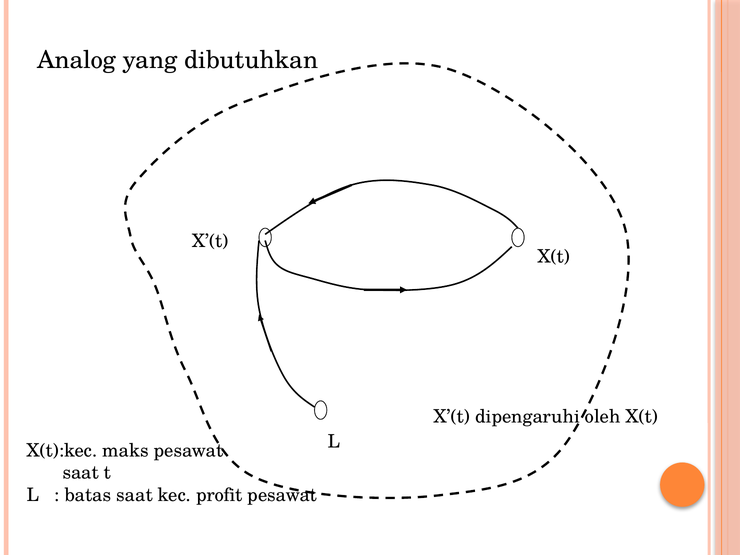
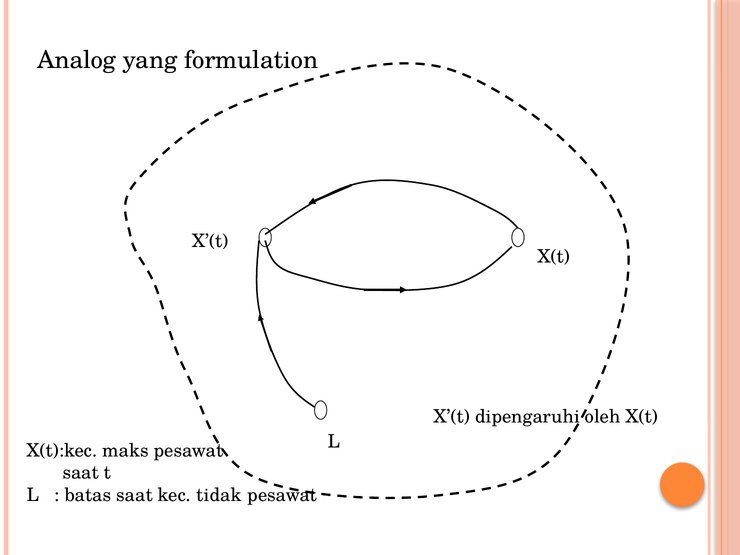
dibutuhkan: dibutuhkan -> formulation
profit: profit -> tidak
